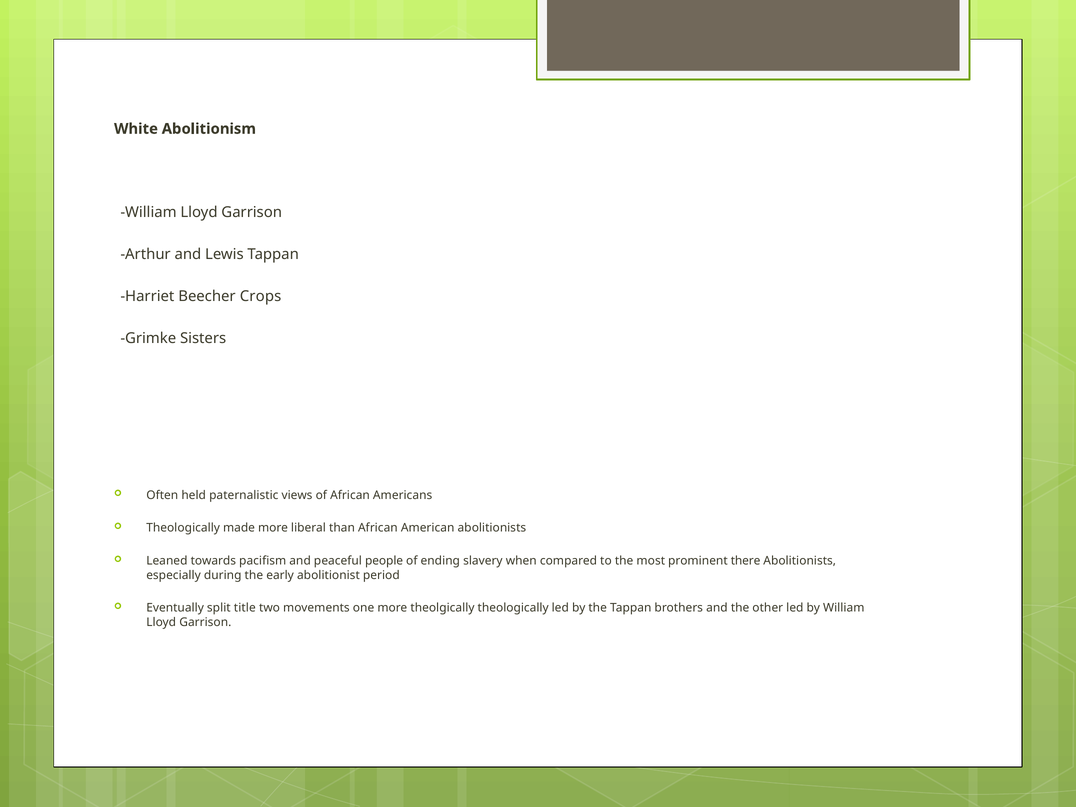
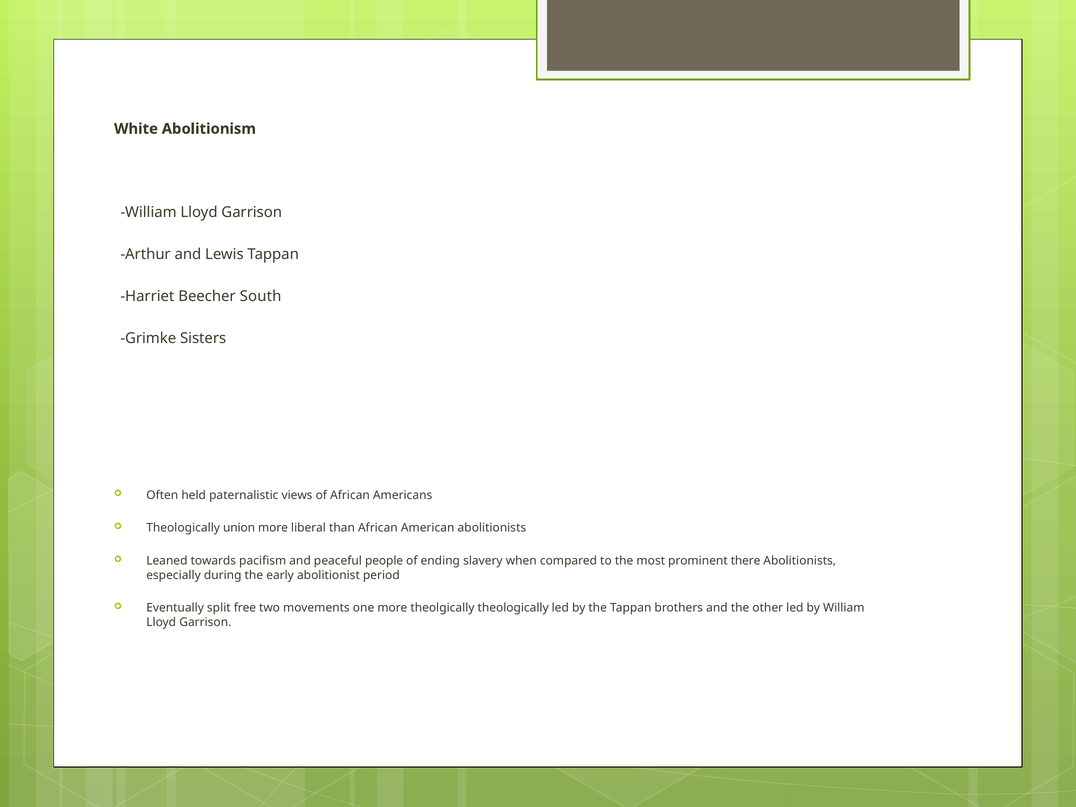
Crops: Crops -> South
made: made -> union
title: title -> free
